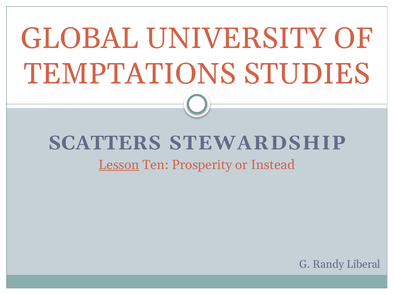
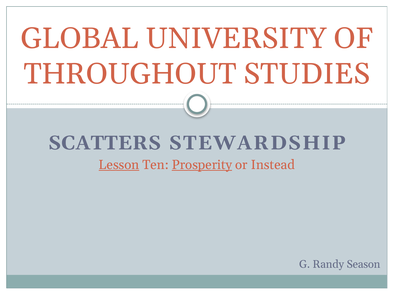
TEMPTATIONS: TEMPTATIONS -> THROUGHOUT
Prosperity underline: none -> present
Liberal: Liberal -> Season
